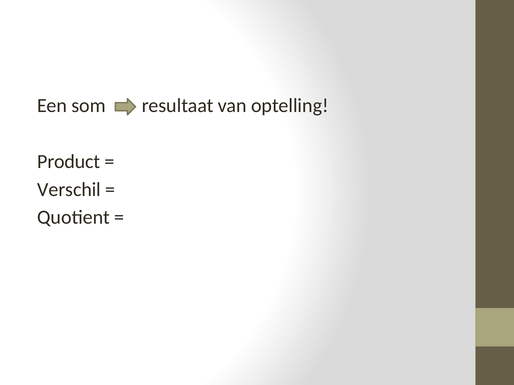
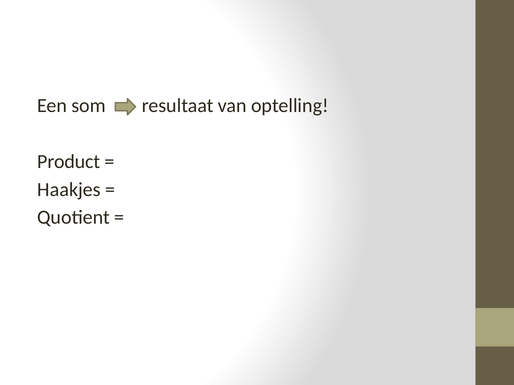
Verschil: Verschil -> Haakjes
